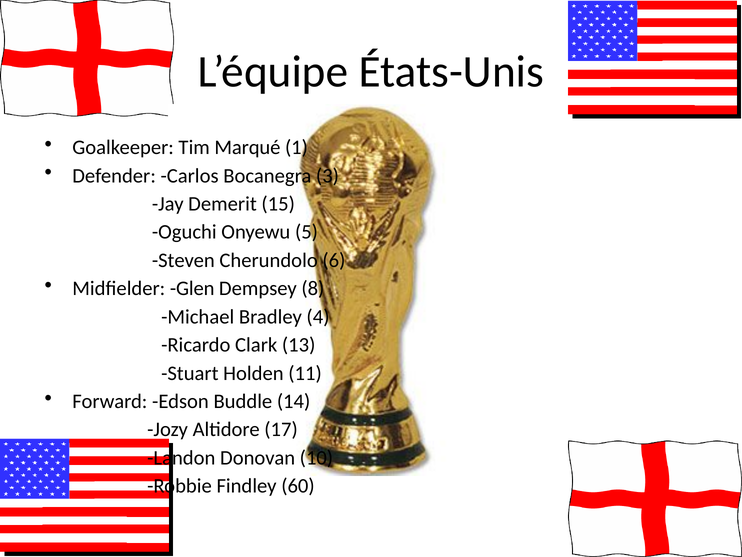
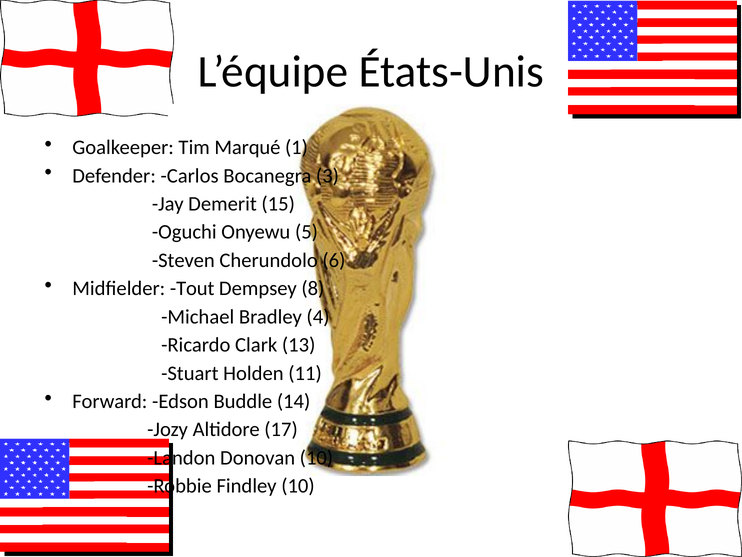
Glen: Glen -> Tout
Findley 60: 60 -> 10
